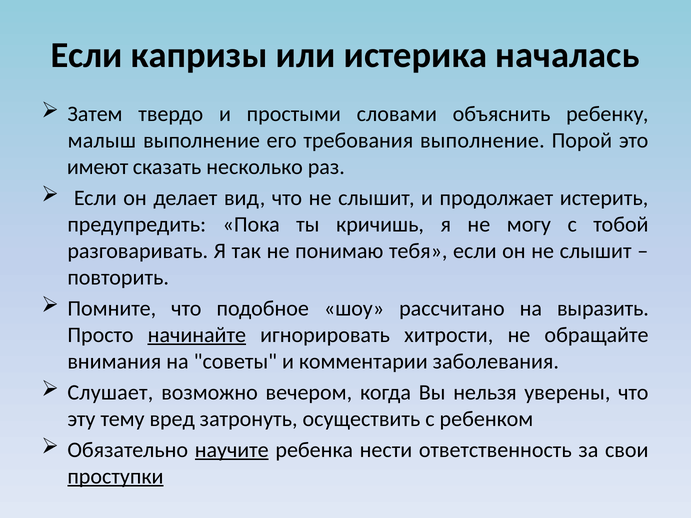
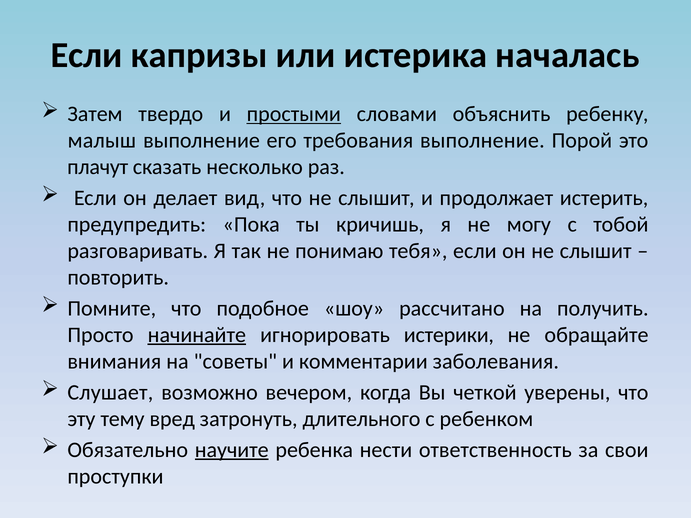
простыми underline: none -> present
имеют: имеют -> плачут
выразить: выразить -> получить
хитрости: хитрости -> истерики
нельзя: нельзя -> четкой
осуществить: осуществить -> длительного
проступки underline: present -> none
